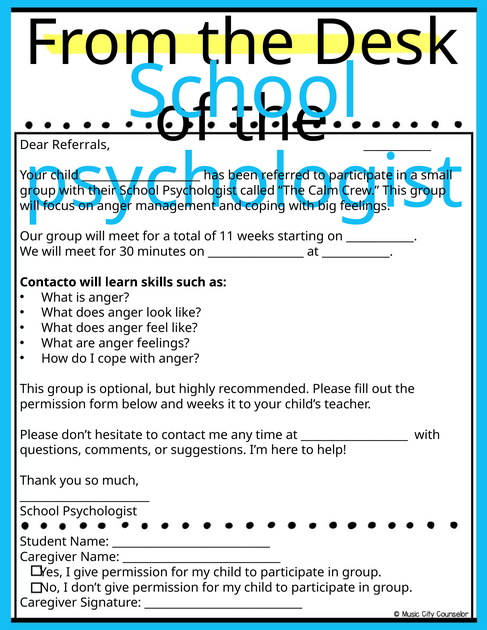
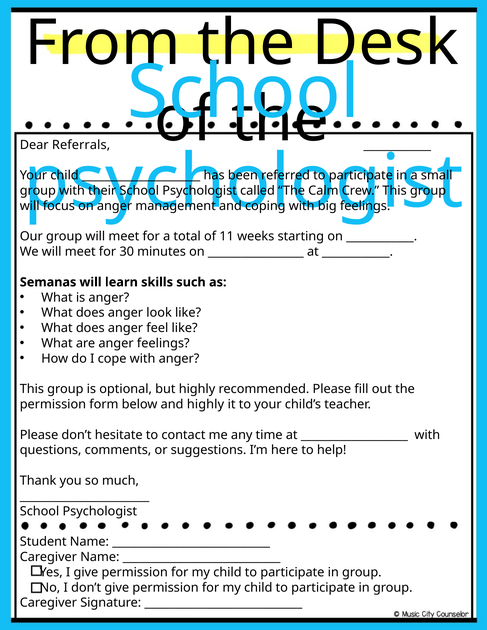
Contacto: Contacto -> Semanas
and weeks: weeks -> highly
